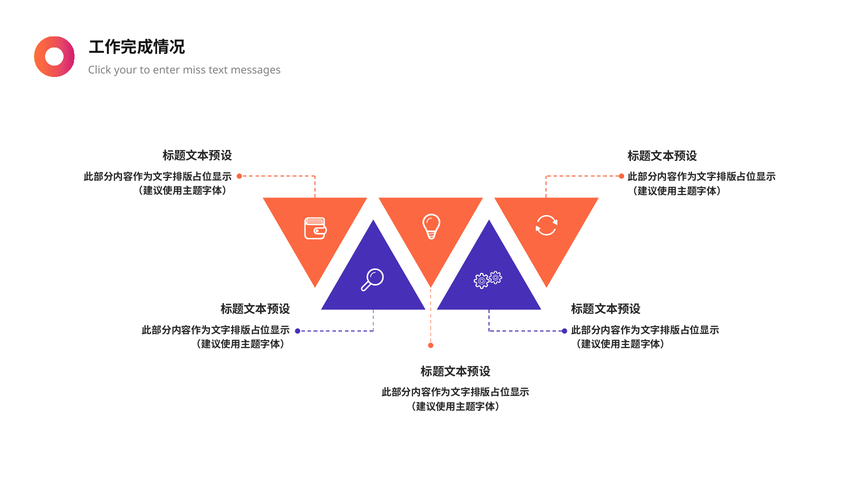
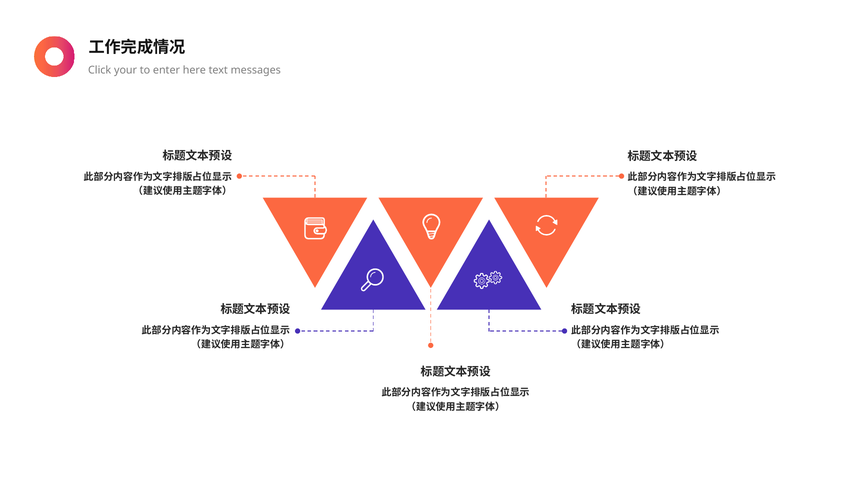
miss: miss -> here
